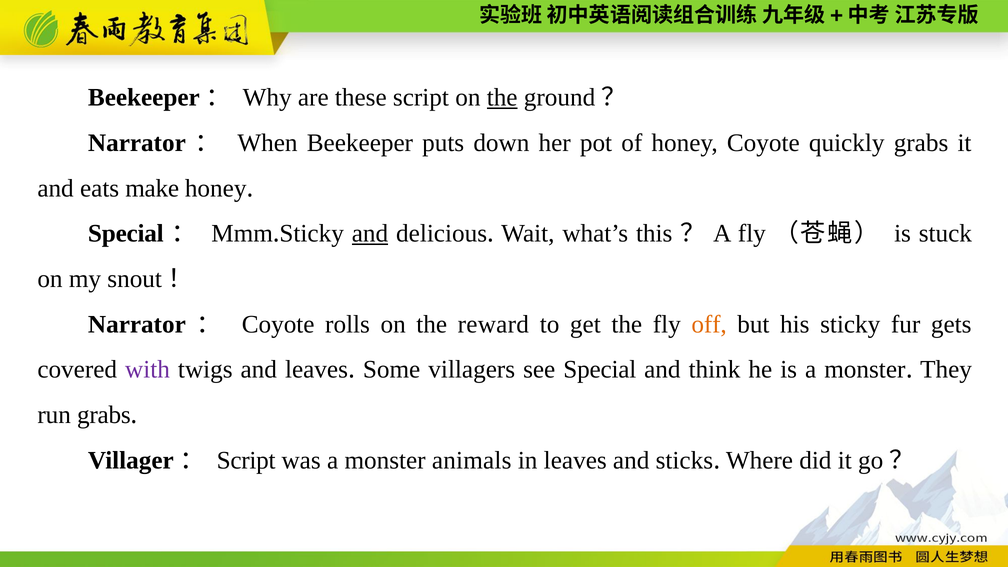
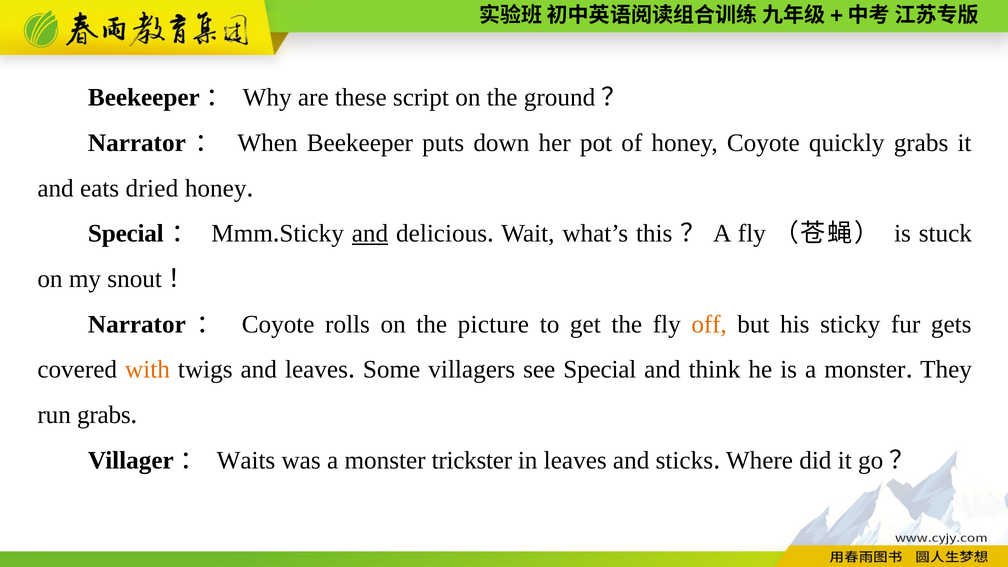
the at (502, 98) underline: present -> none
make: make -> dried
reward: reward -> picture
with colour: purple -> orange
Villager： Script: Script -> Waits
animals: animals -> trickster
